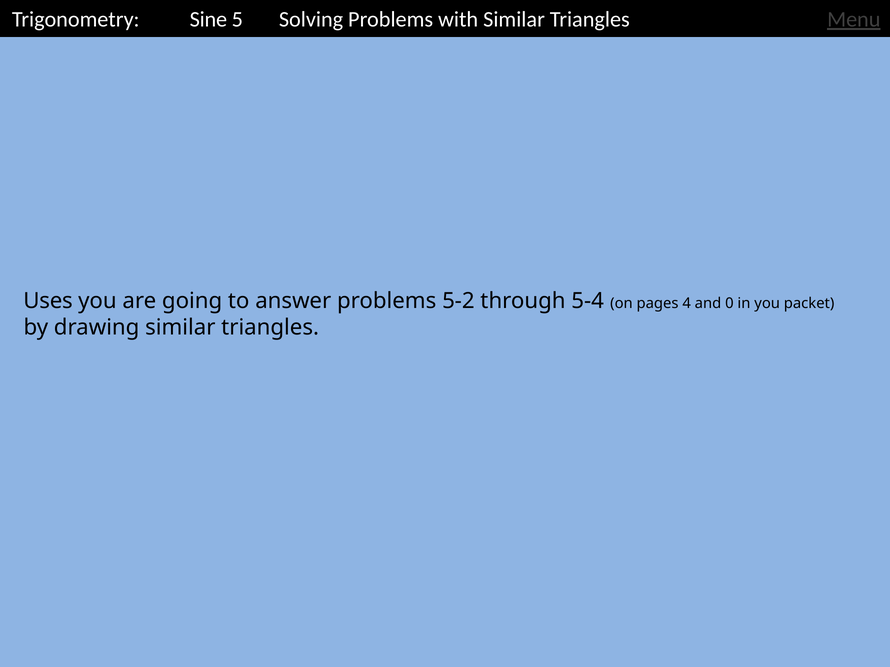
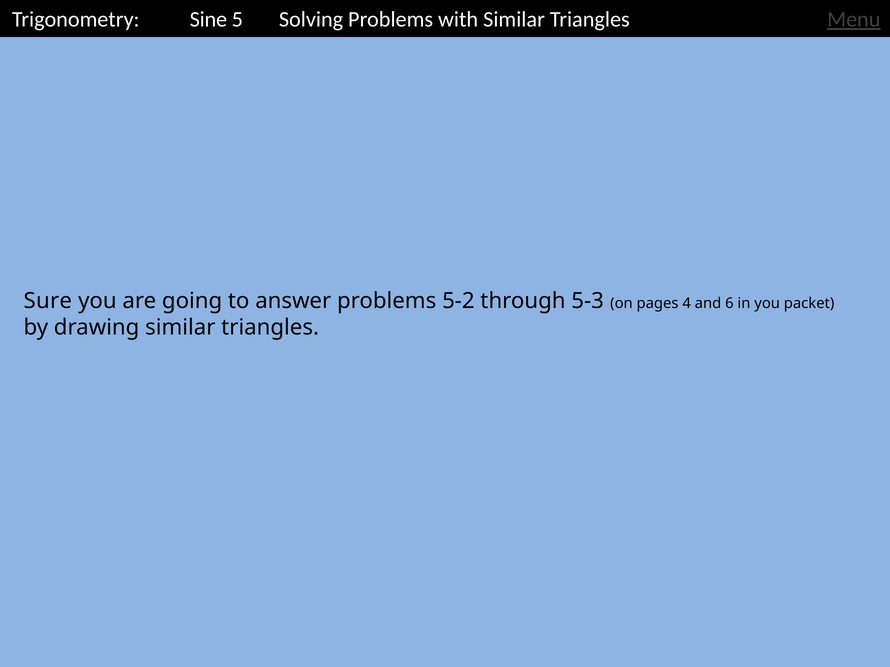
Uses: Uses -> Sure
5-4: 5-4 -> 5-3
0: 0 -> 6
